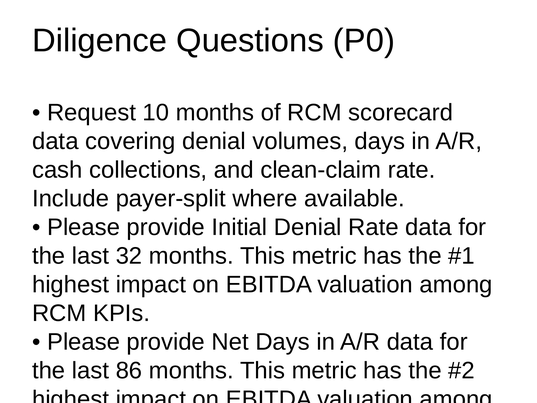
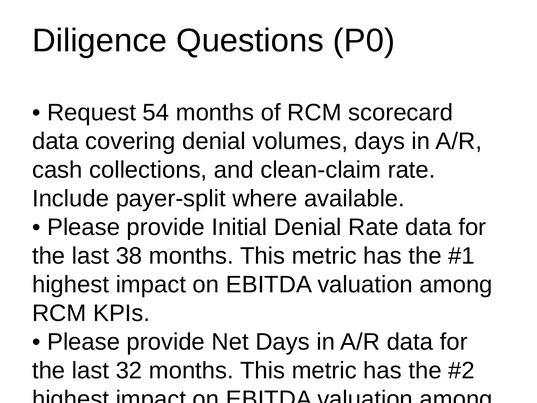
10: 10 -> 54
32: 32 -> 38
86: 86 -> 32
